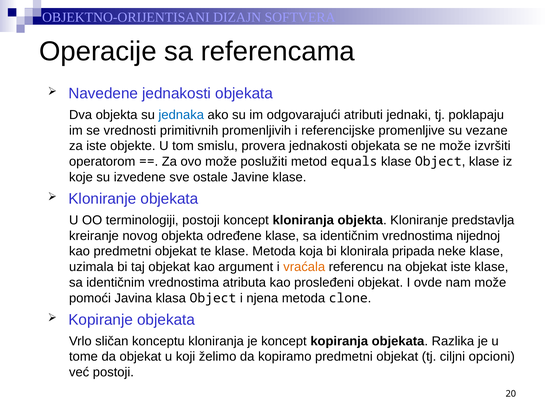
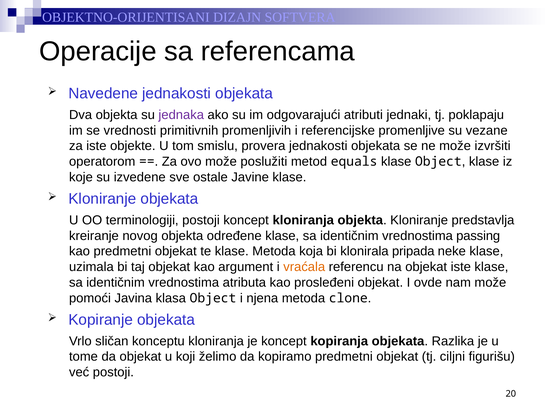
jednaka colour: blue -> purple
nijednoj: nijednoj -> passing
opcioni: opcioni -> figurišu
